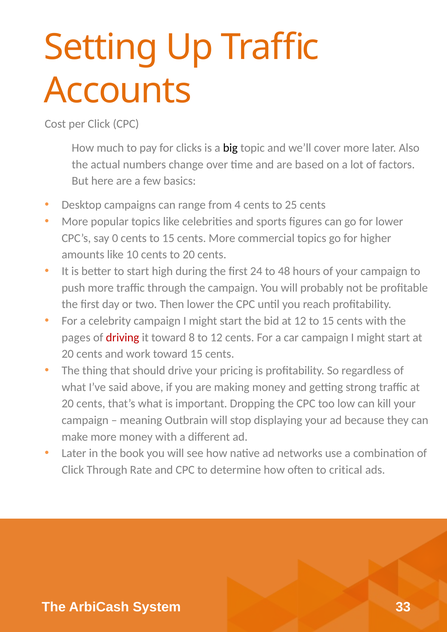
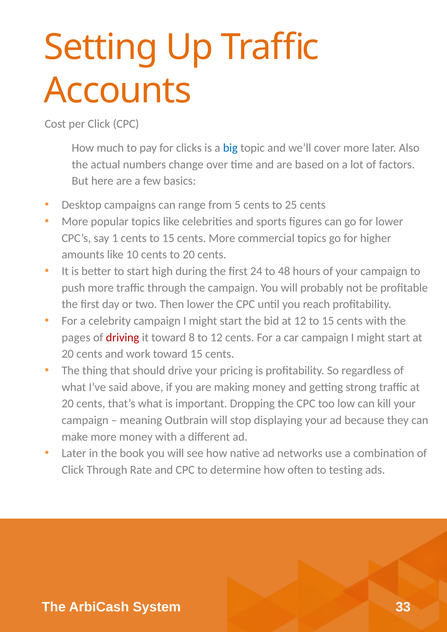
big colour: black -> blue
4: 4 -> 5
0: 0 -> 1
critical: critical -> testing
